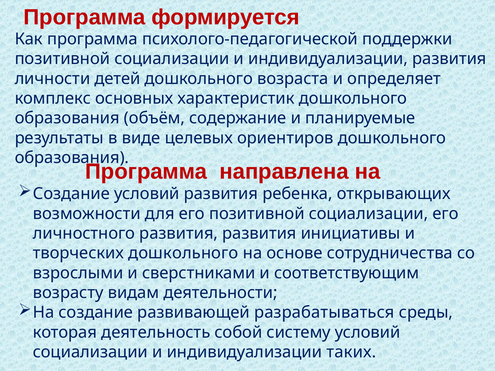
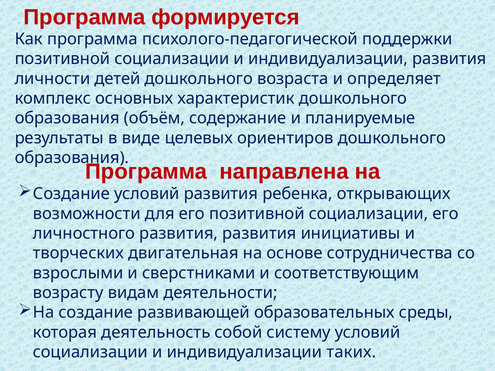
творческих дошкольного: дошкольного -> двигательная
разрабатываться: разрабатываться -> образовательных
